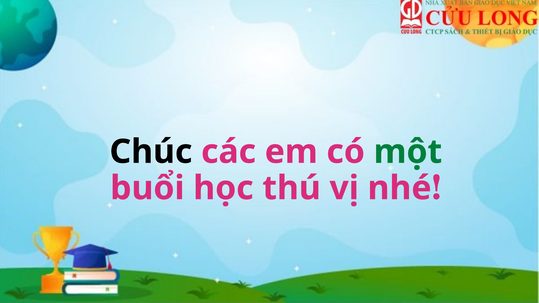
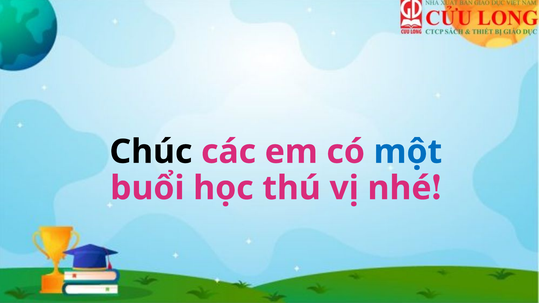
một colour: green -> blue
